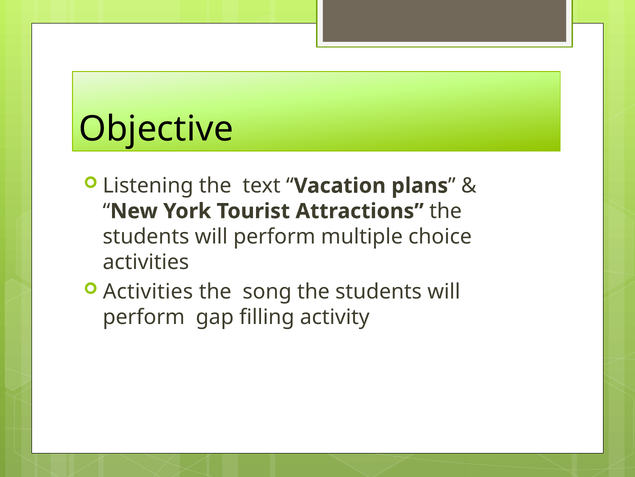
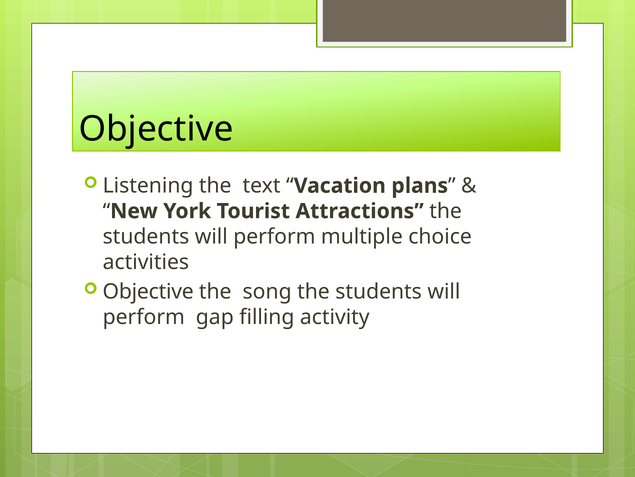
Activities at (148, 291): Activities -> Objective
